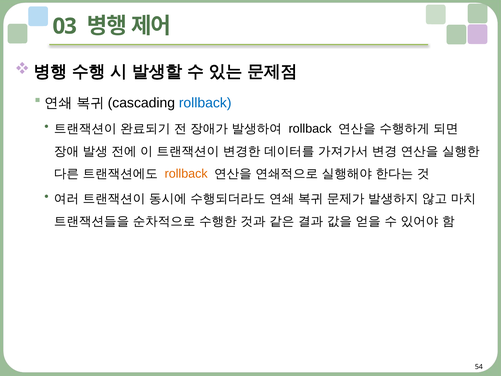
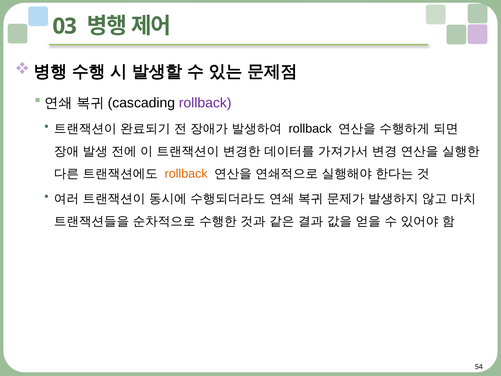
rollback at (205, 103) colour: blue -> purple
